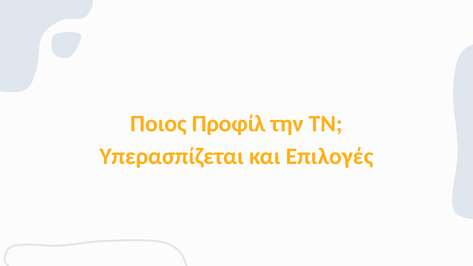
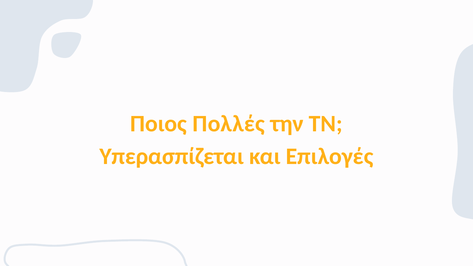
Προφίλ: Προφίλ -> Πολλές
